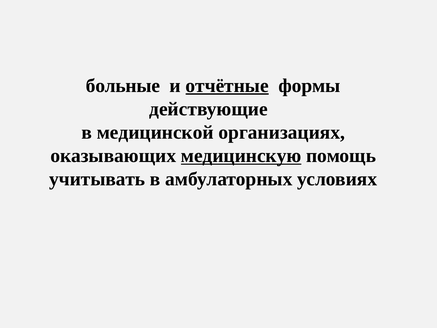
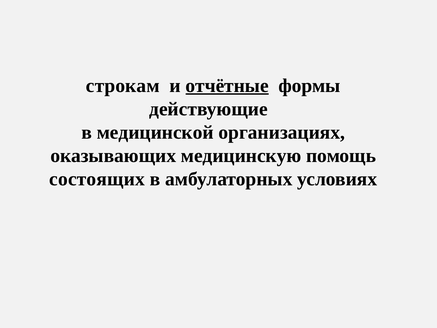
больные: больные -> строкам
медицинскую underline: present -> none
учитывать: учитывать -> состоящих
